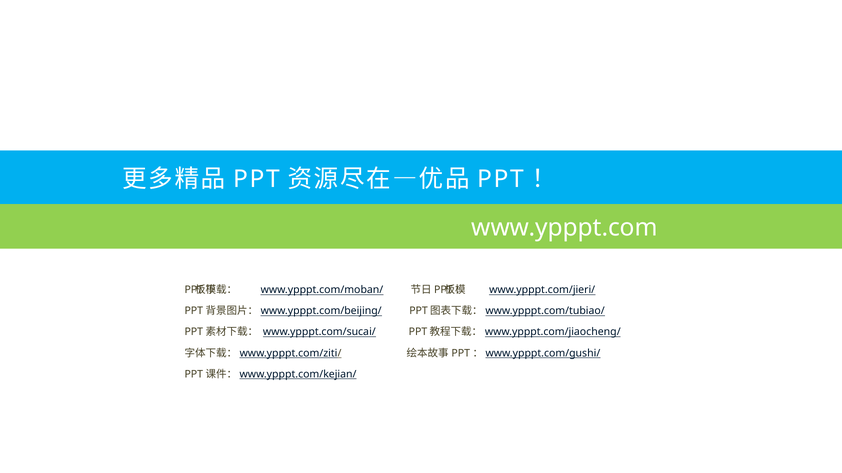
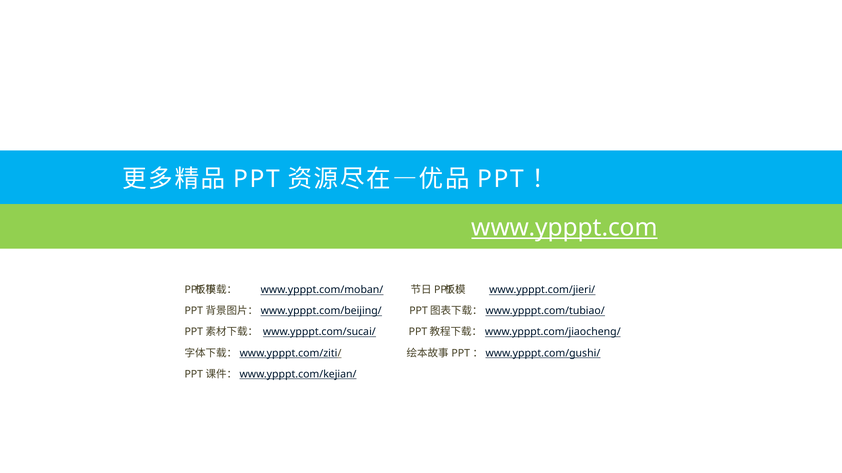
www.ypppt.com underline: none -> present
